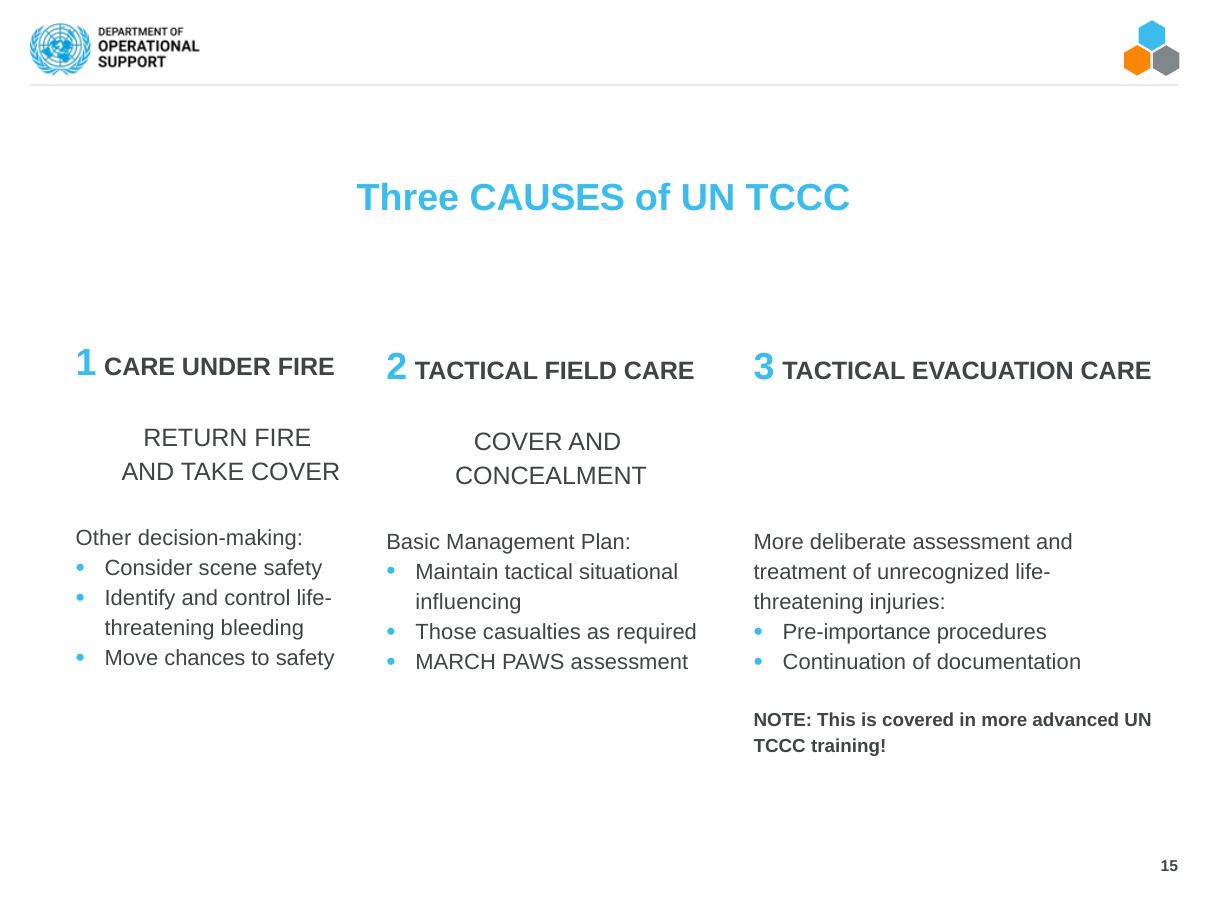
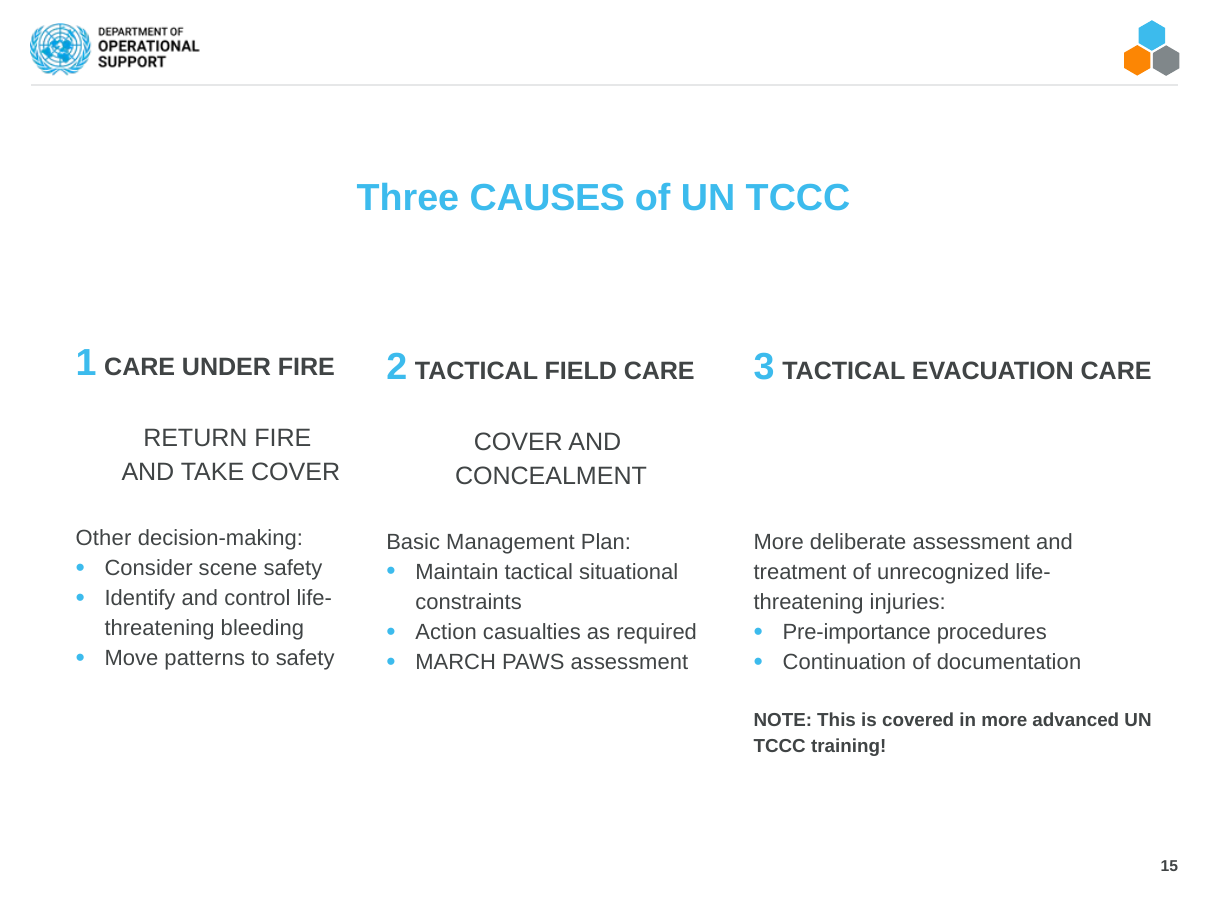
influencing: influencing -> constraints
Those: Those -> Action
chances: chances -> patterns
